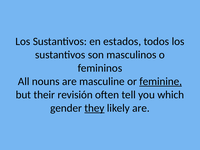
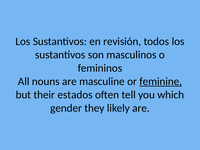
estados: estados -> revisión
revisión: revisión -> estados
they underline: present -> none
